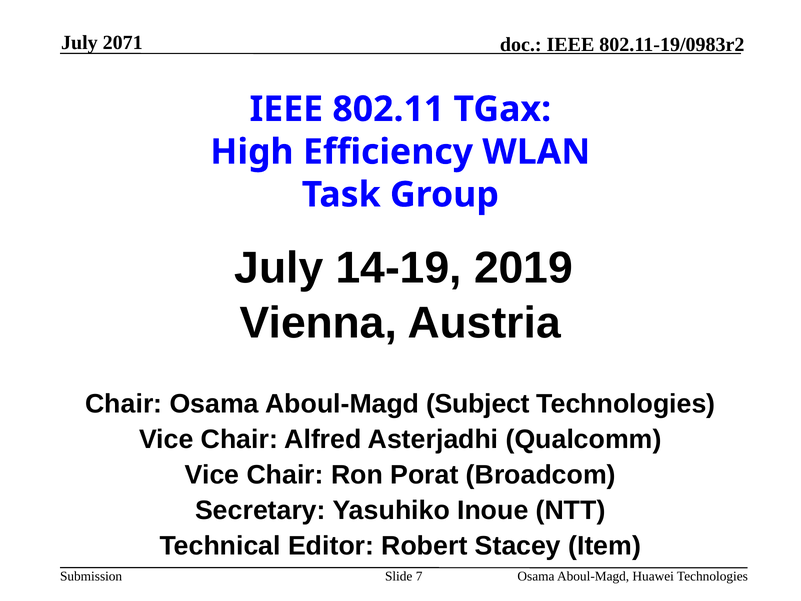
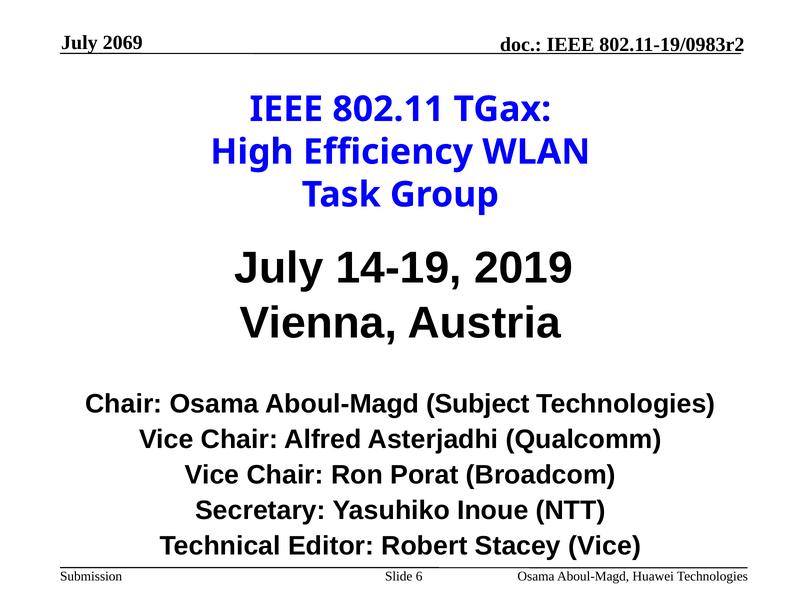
2071: 2071 -> 2069
Stacey Item: Item -> Vice
7: 7 -> 6
